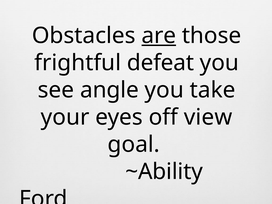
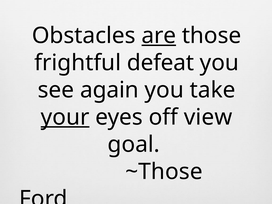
angle: angle -> again
your underline: none -> present
~Ability: ~Ability -> ~Those
